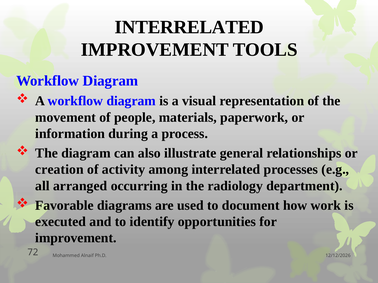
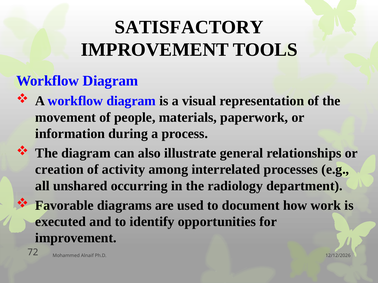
INTERRELATED at (189, 27): INTERRELATED -> SATISFACTORY
arranged: arranged -> unshared
